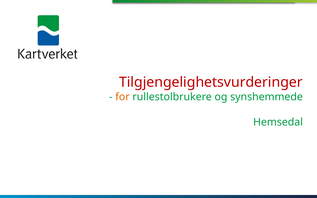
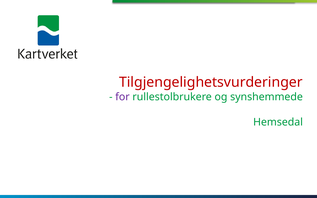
for colour: orange -> purple
